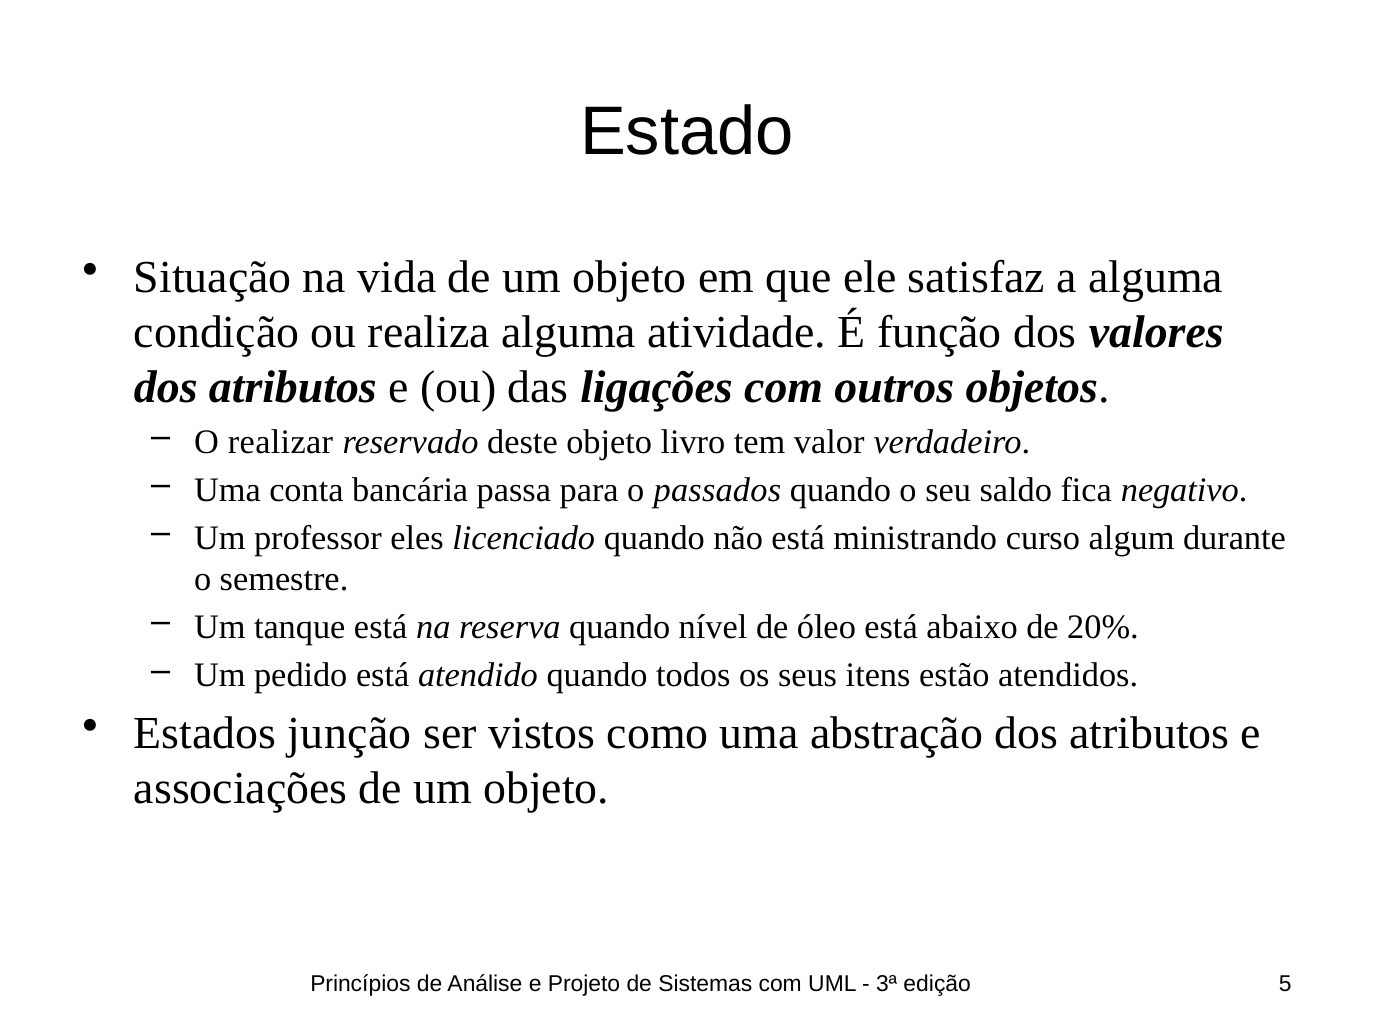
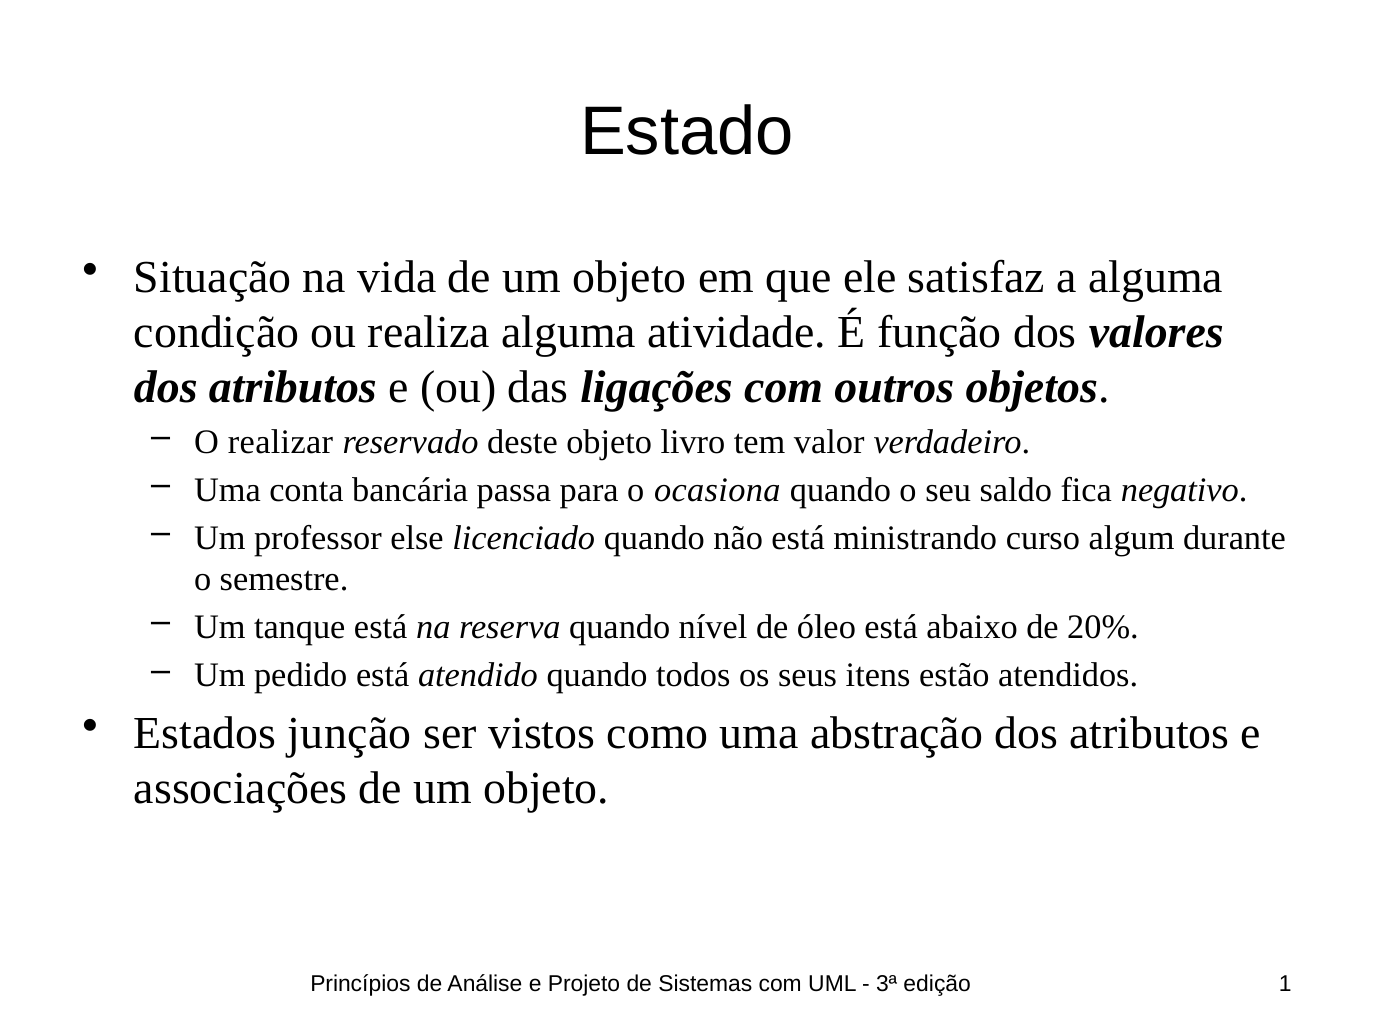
passados: passados -> ocasiona
eles: eles -> else
5: 5 -> 1
